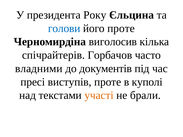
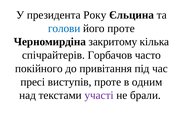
виголосив: виголосив -> закритому
владними: владними -> покійного
документів: документів -> привітання
куполі: куполі -> одним
участі colour: orange -> purple
